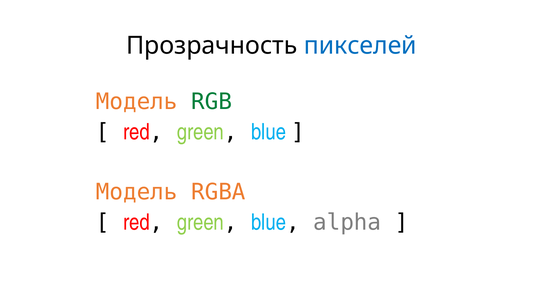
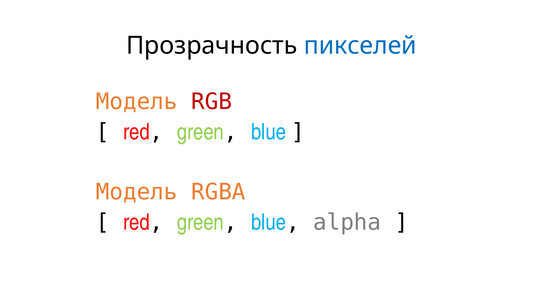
RGB colour: green -> red
